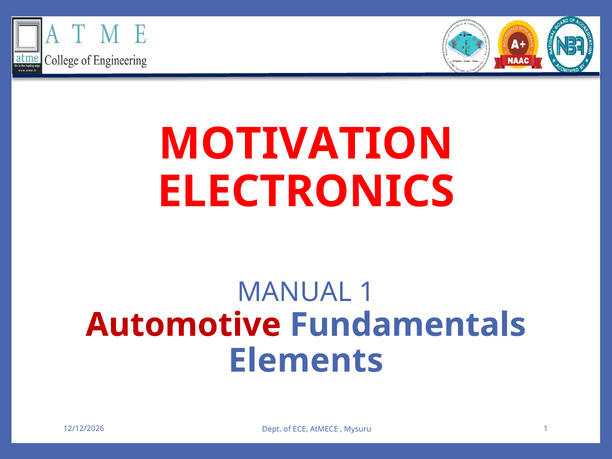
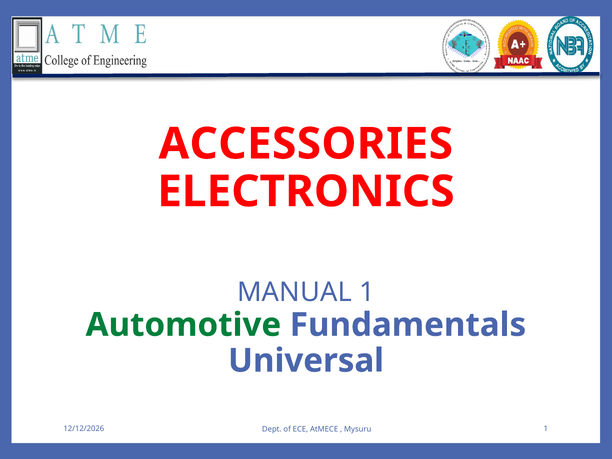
MOTIVATION: MOTIVATION -> ACCESSORIES
Automotive colour: red -> green
Elements: Elements -> Universal
